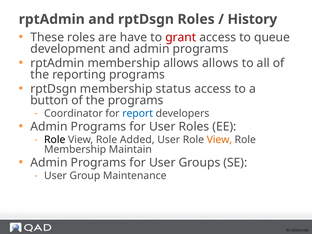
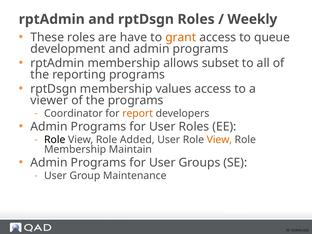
History: History -> Weekly
grant colour: red -> orange
allows allows: allows -> subset
status: status -> values
button: button -> viewer
report colour: blue -> orange
